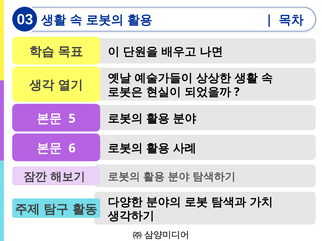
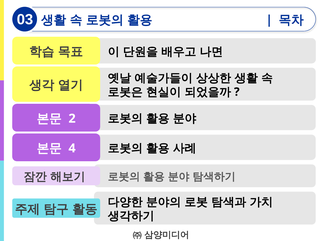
5: 5 -> 2
6: 6 -> 4
